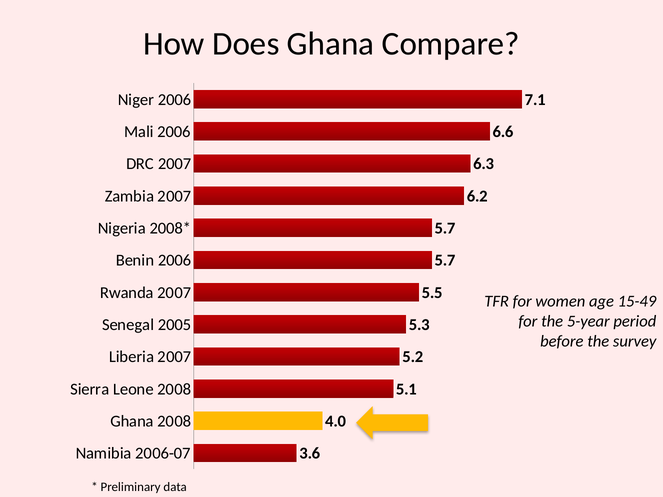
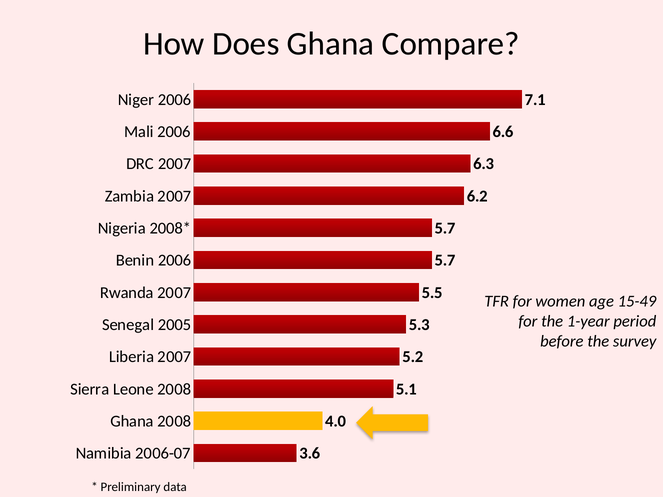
5-year: 5-year -> 1-year
